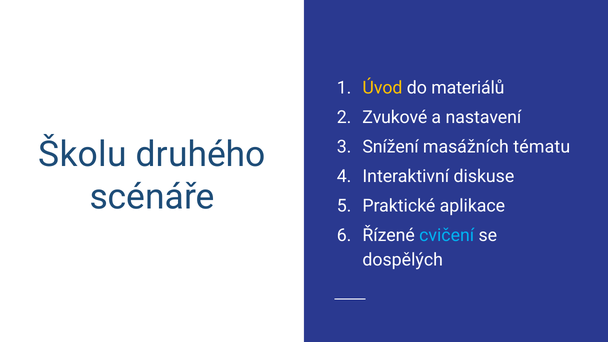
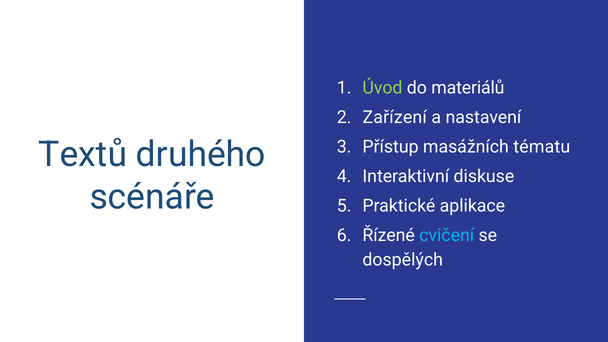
Úvod colour: yellow -> light green
Zvukové: Zvukové -> Zařízení
Školu: Školu -> Textů
Snížení: Snížení -> Přístup
